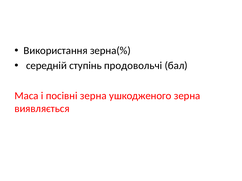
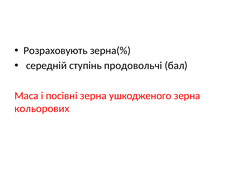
Використання: Використання -> Розраховують
виявляється: виявляється -> кольорових
